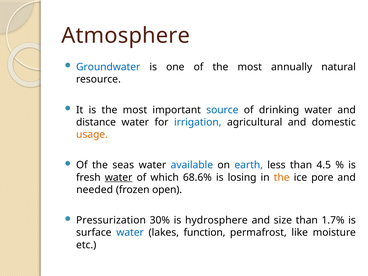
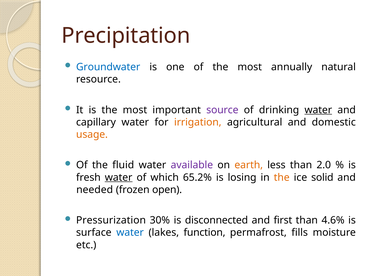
Atmosphere: Atmosphere -> Precipitation
source colour: blue -> purple
water at (318, 110) underline: none -> present
distance: distance -> capillary
irrigation colour: blue -> orange
seas: seas -> fluid
available colour: blue -> purple
earth colour: blue -> orange
4.5: 4.5 -> 2.0
68.6%: 68.6% -> 65.2%
pore: pore -> solid
hydrosphere: hydrosphere -> disconnected
size: size -> first
1.7%: 1.7% -> 4.6%
like: like -> fills
